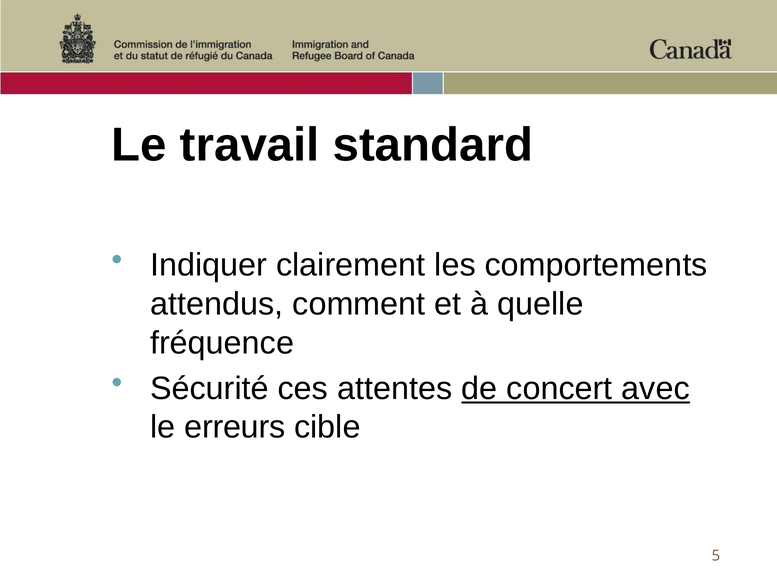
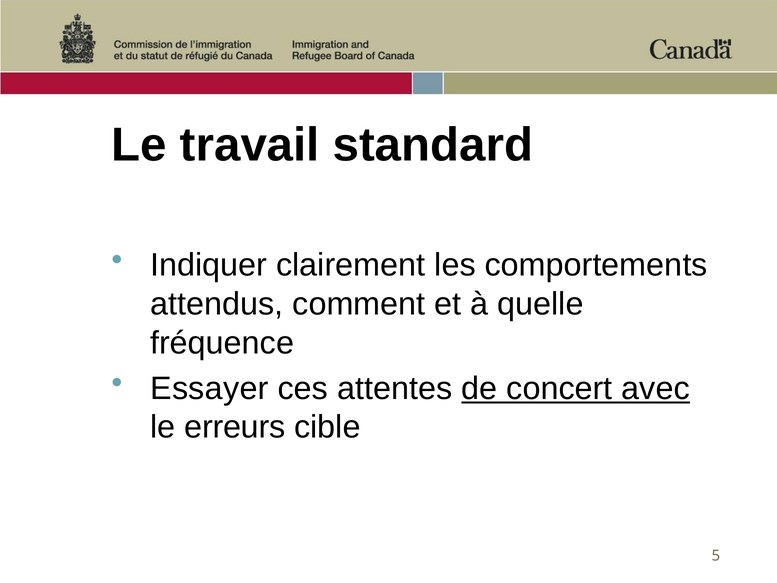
Sécurité: Sécurité -> Essayer
